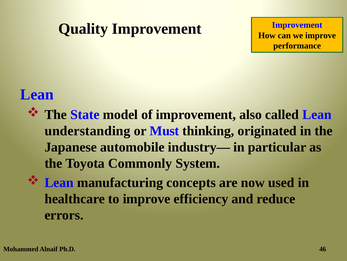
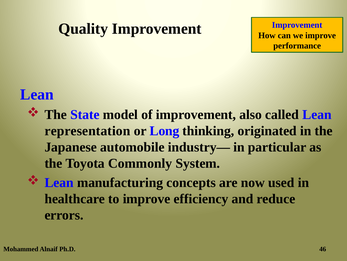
understanding: understanding -> representation
Must: Must -> Long
